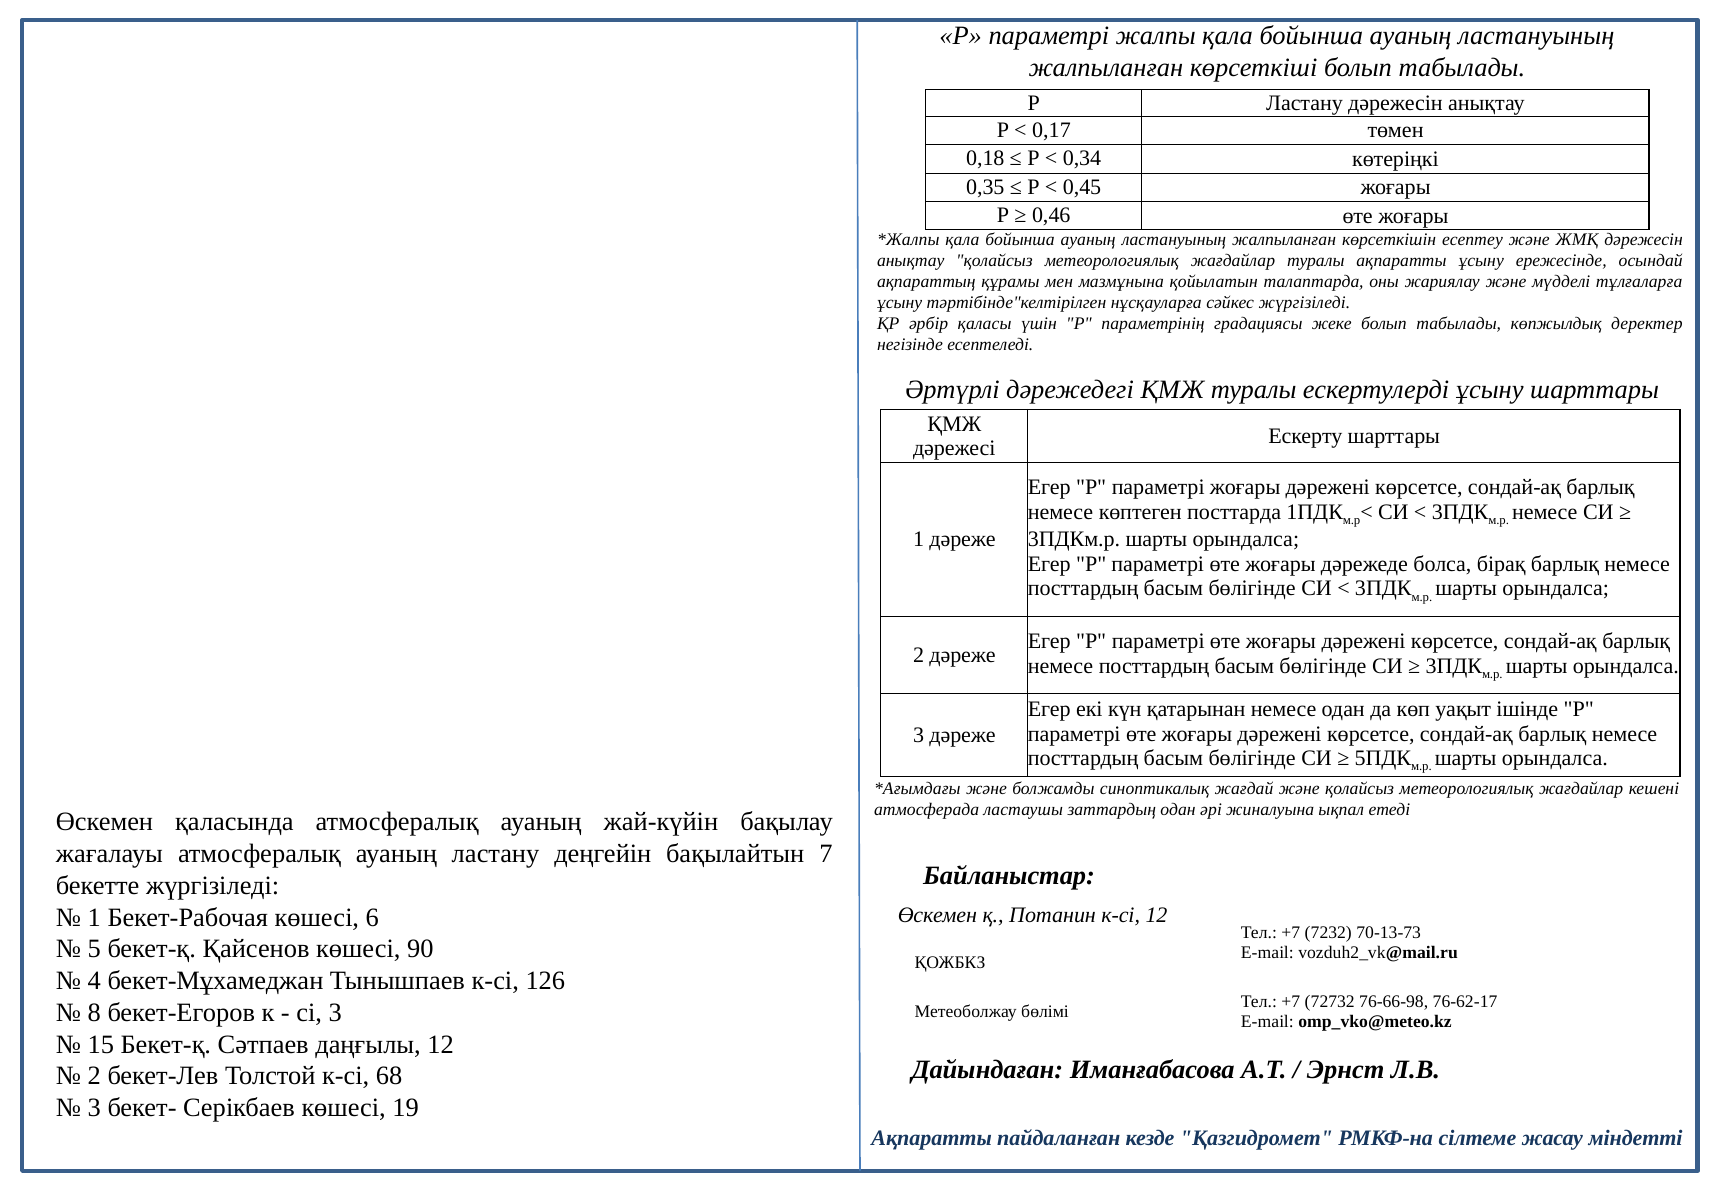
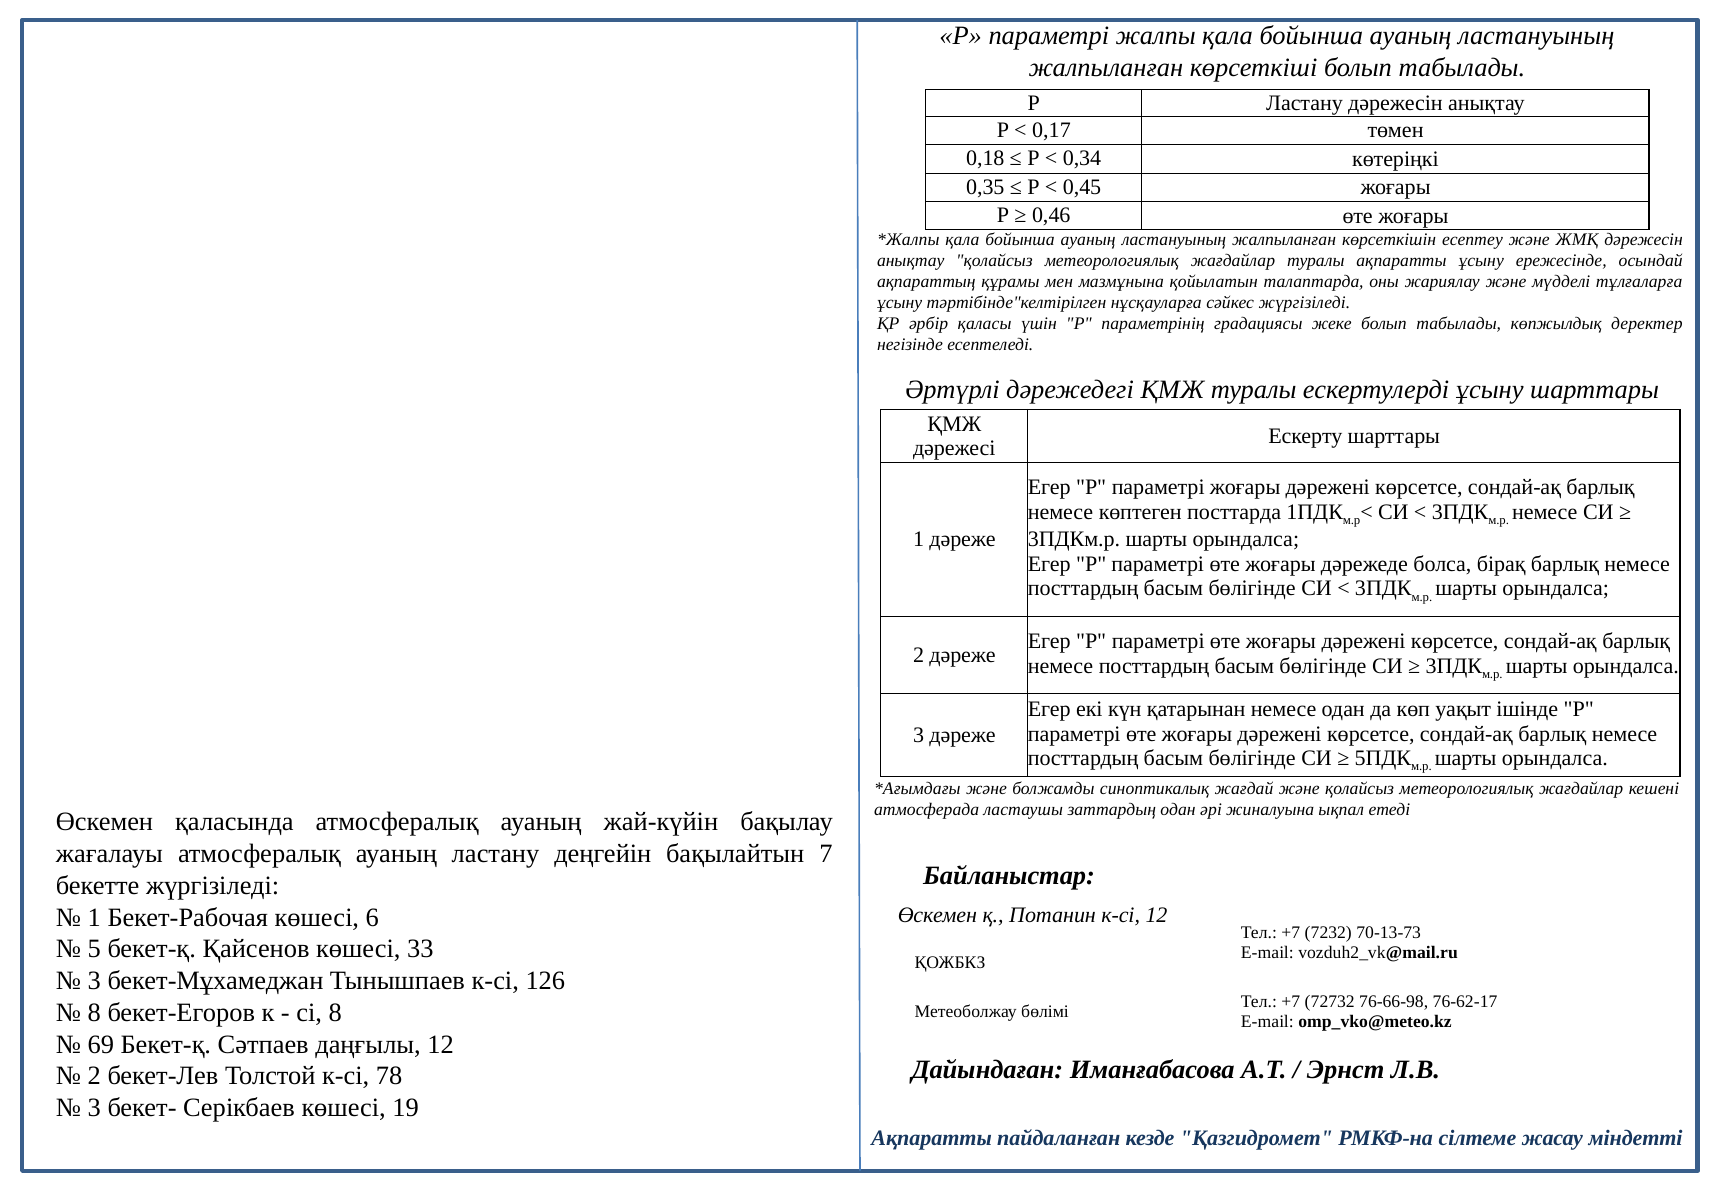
90: 90 -> 33
4 at (94, 981): 4 -> 3
сі 3: 3 -> 8
15: 15 -> 69
68: 68 -> 78
